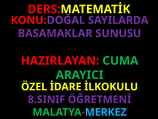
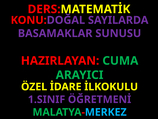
8.SINIF: 8.SINIF -> 1.SINIF
